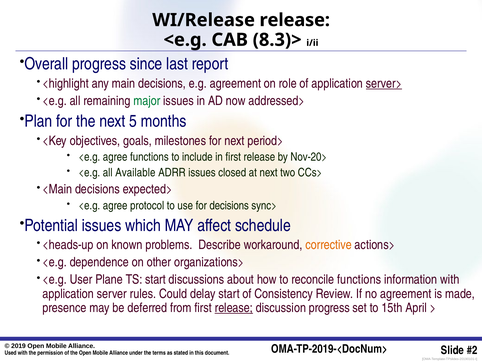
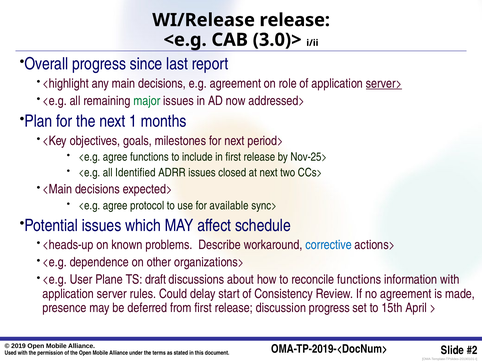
8.3)>: 8.3)> -> 3.0)>
5: 5 -> 1
Nov-20>: Nov-20> -> Nov-25>
Available: Available -> Identified
for decisions: decisions -> available
corrective colour: orange -> blue
TS start: start -> draft
release at (234, 308) underline: present -> none
